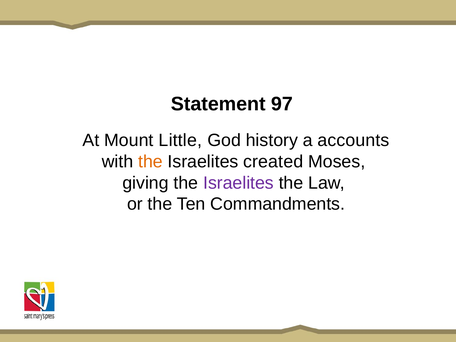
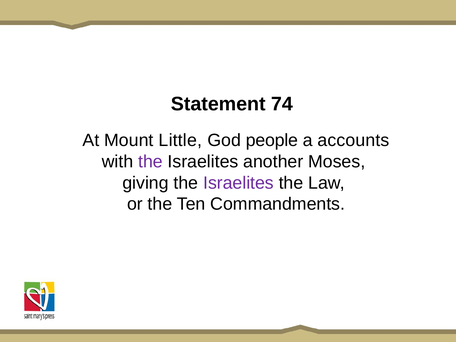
97: 97 -> 74
history: history -> people
the at (150, 162) colour: orange -> purple
created: created -> another
